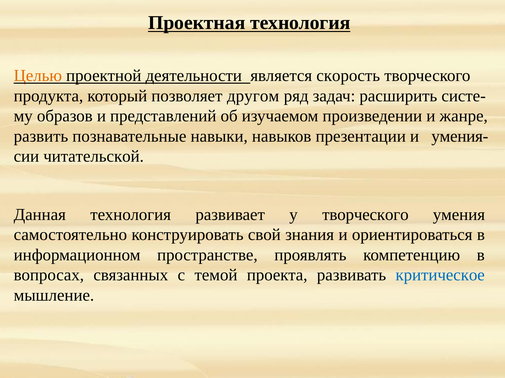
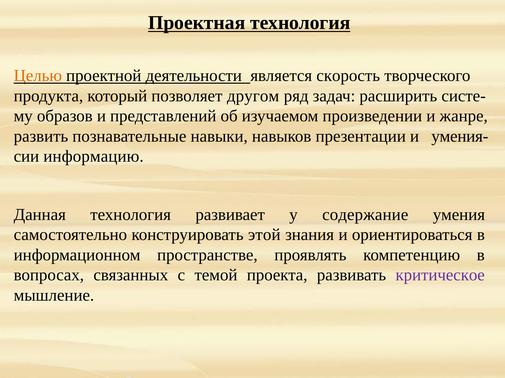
читательской: читательской -> информацию
у творческого: творческого -> содержание
свой: свой -> этой
критическое colour: blue -> purple
